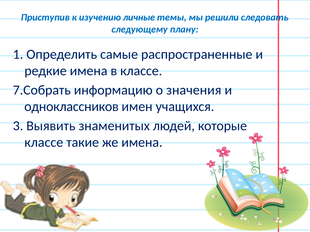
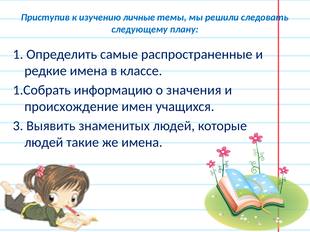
7.Собрать: 7.Собрать -> 1.Собрать
одноклассников: одноклассников -> происхождение
классе at (44, 143): классе -> людей
